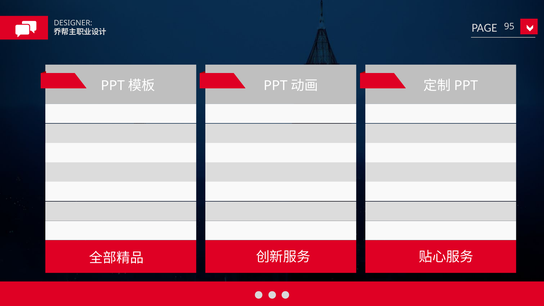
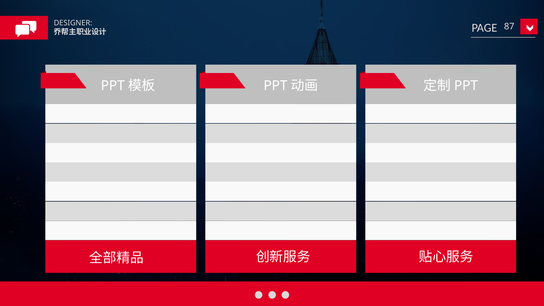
95: 95 -> 87
